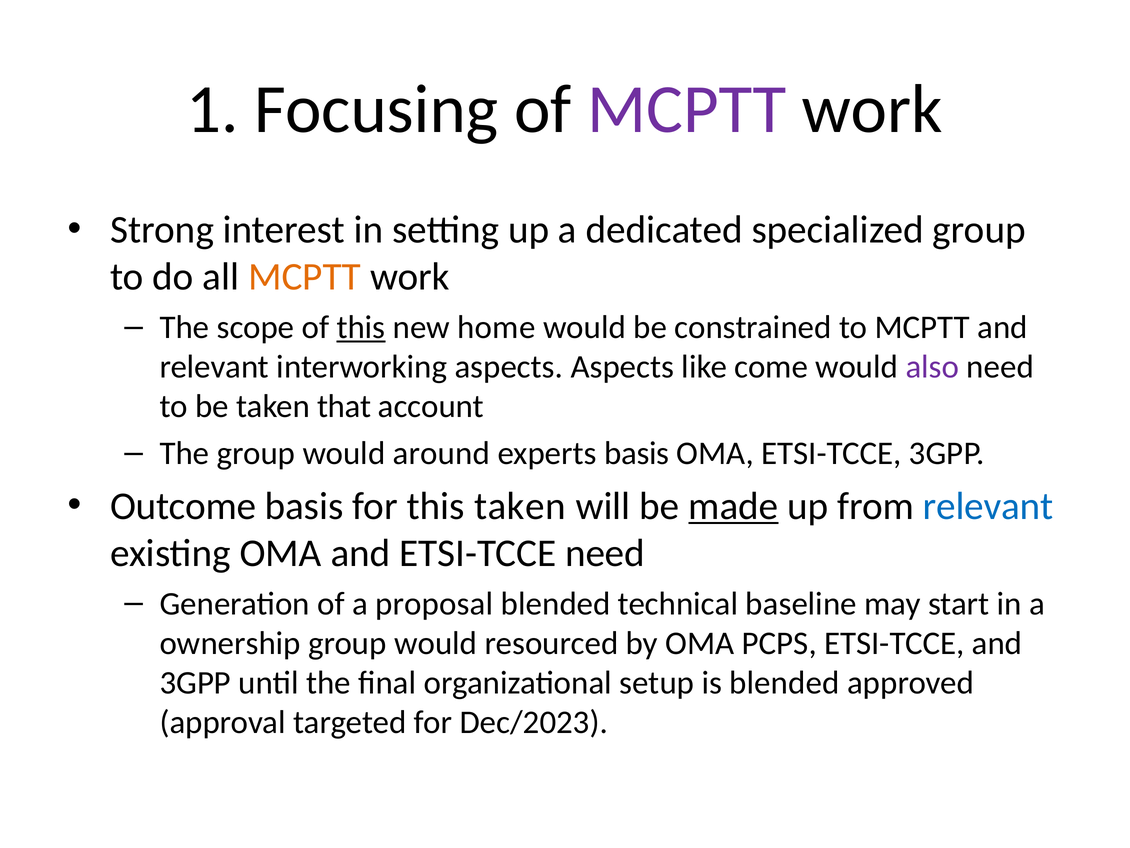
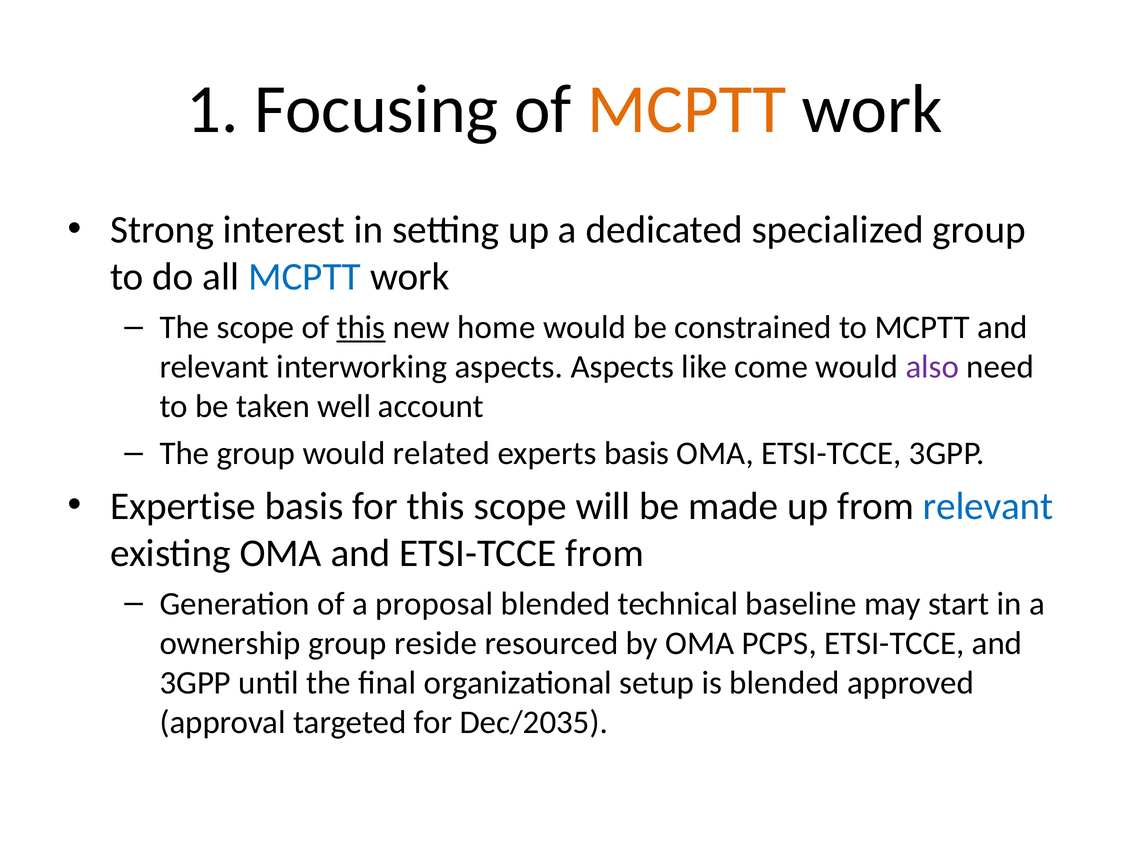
MCPTT at (687, 109) colour: purple -> orange
MCPTT at (305, 277) colour: orange -> blue
that: that -> well
around: around -> related
Outcome: Outcome -> Expertise
this taken: taken -> scope
made underline: present -> none
ETSI-TCCE need: need -> from
would at (436, 643): would -> reside
Dec/2023: Dec/2023 -> Dec/2035
